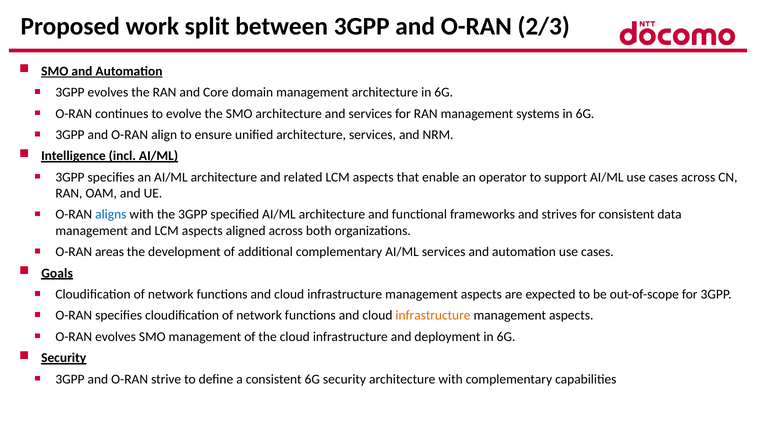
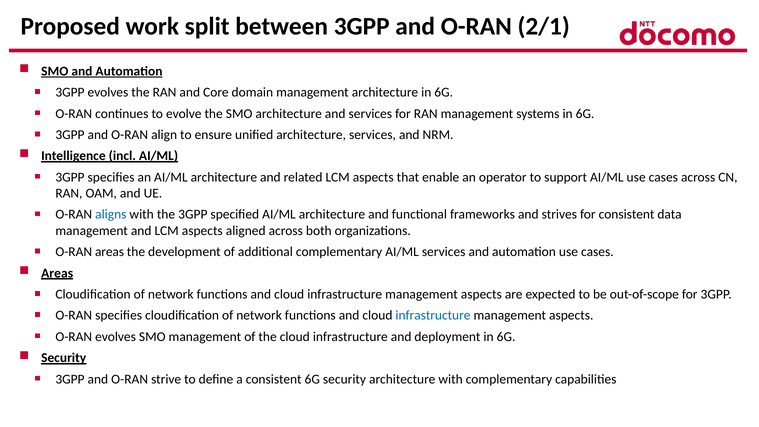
2/3: 2/3 -> 2/1
Goals at (57, 273): Goals -> Areas
infrastructure at (433, 315) colour: orange -> blue
